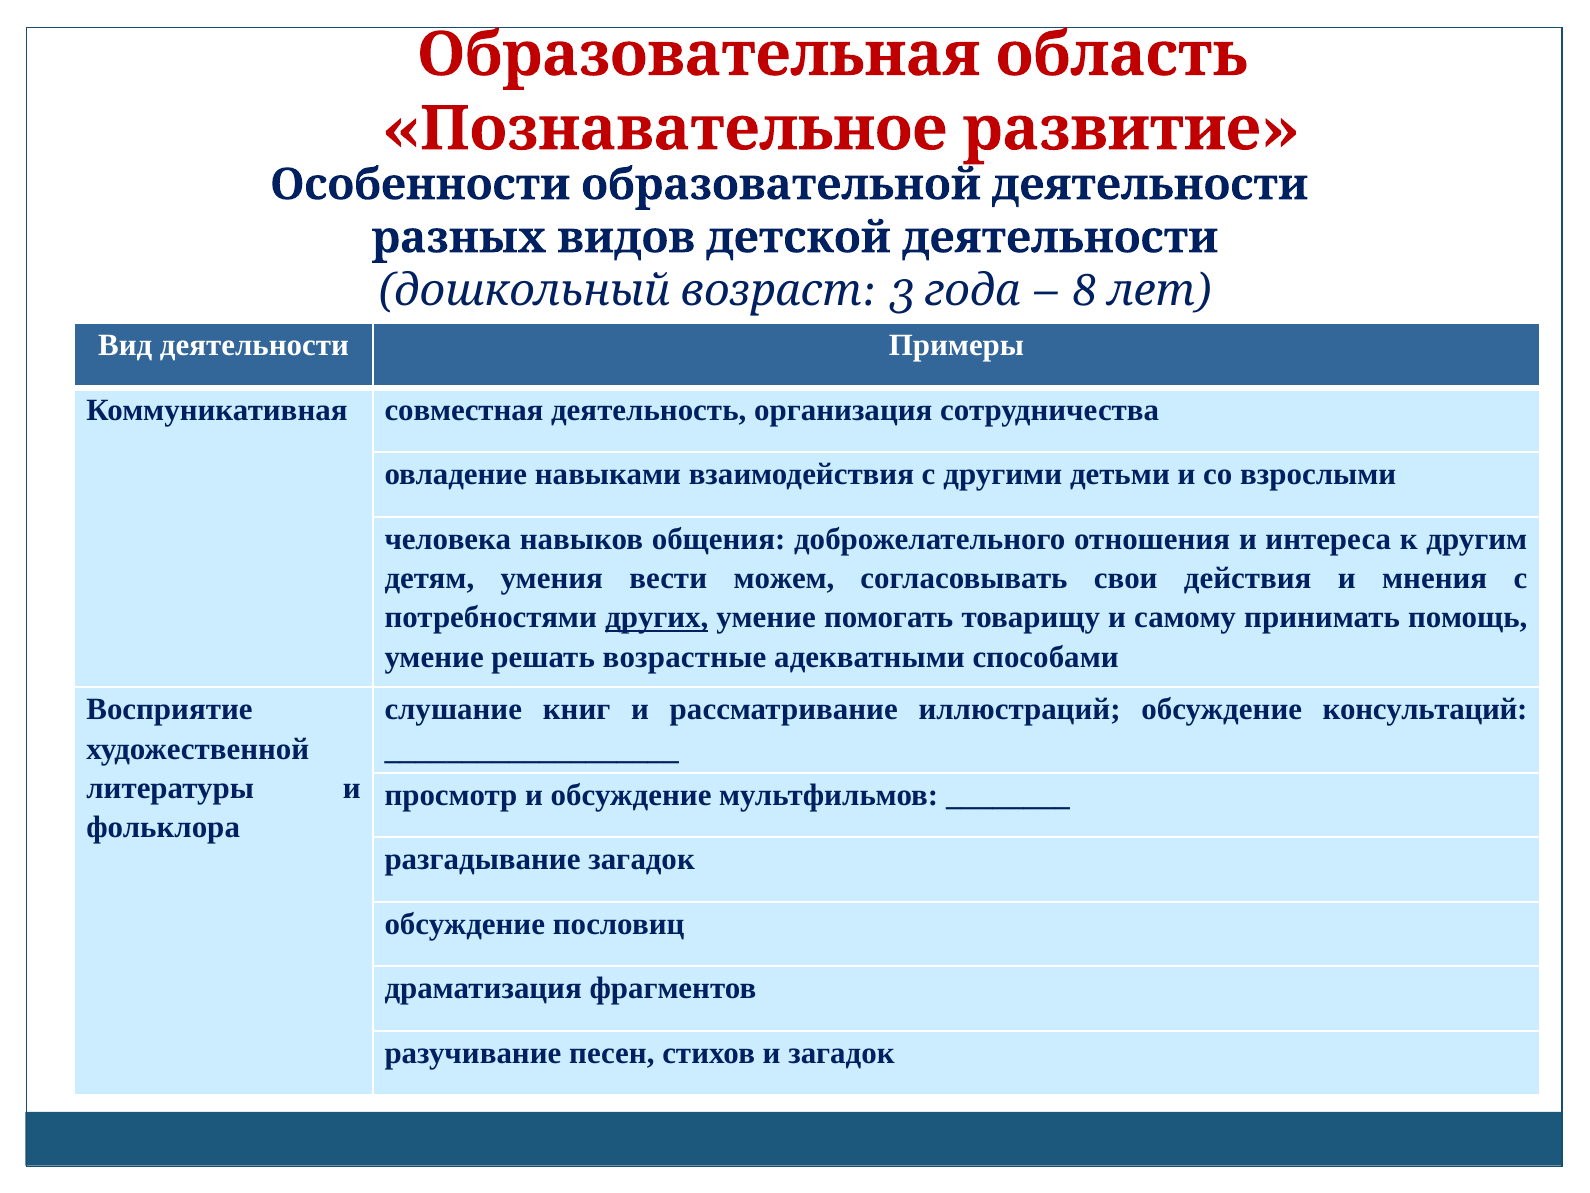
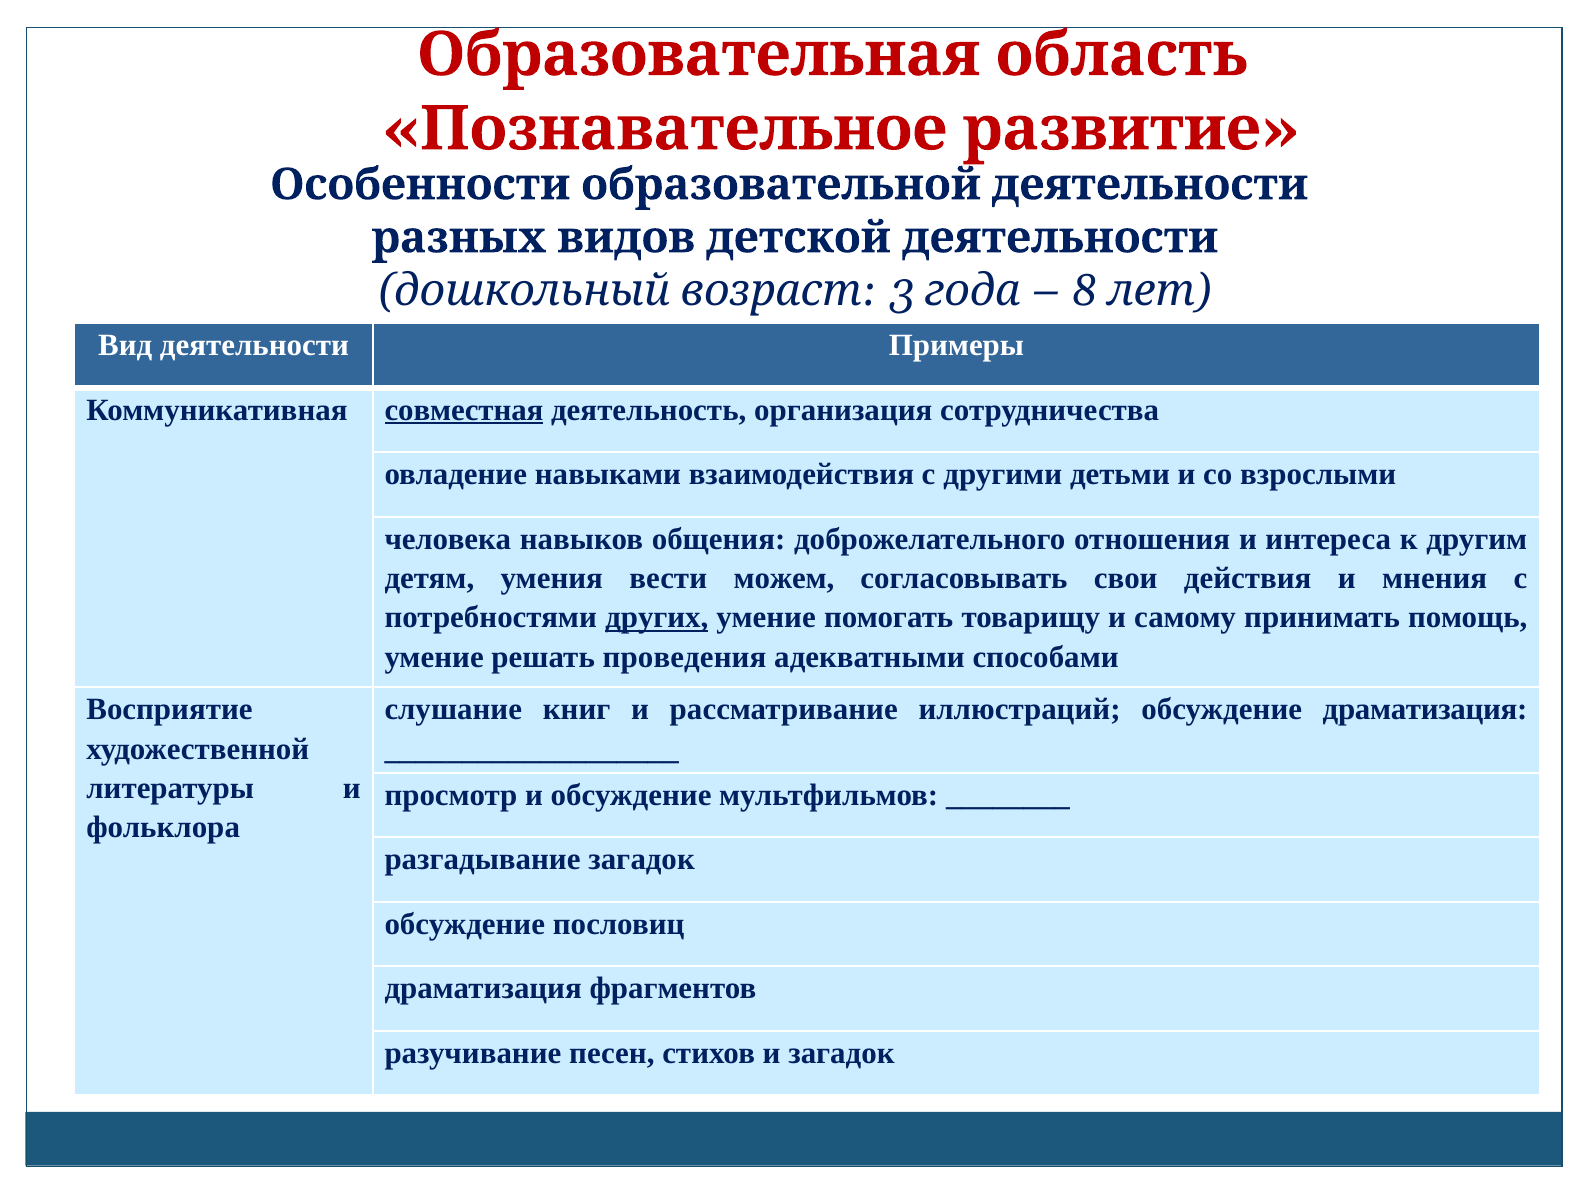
совместная underline: none -> present
возрастные: возрастные -> проведения
обсуждение консультаций: консультаций -> драматизация
